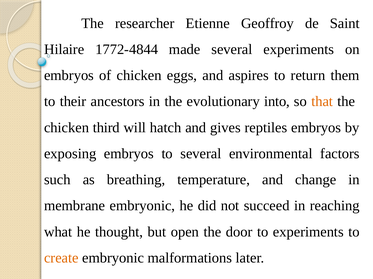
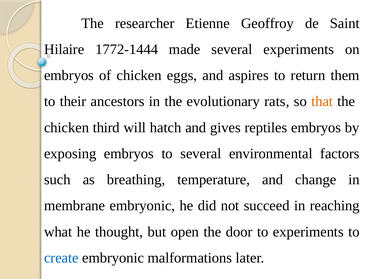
1772-4844: 1772-4844 -> 1772-1444
into: into -> rats
create colour: orange -> blue
